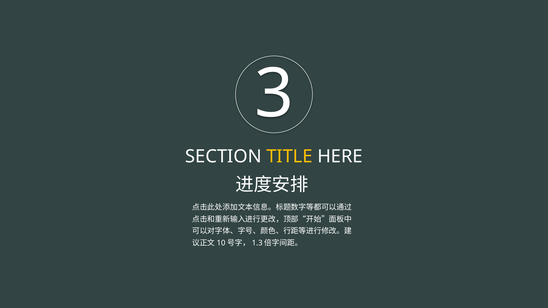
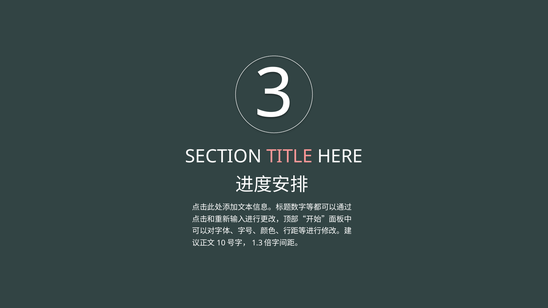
TITLE colour: yellow -> pink
